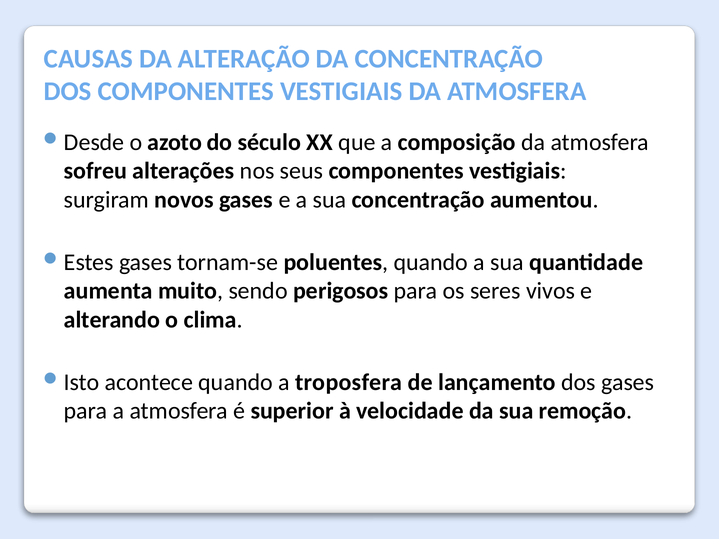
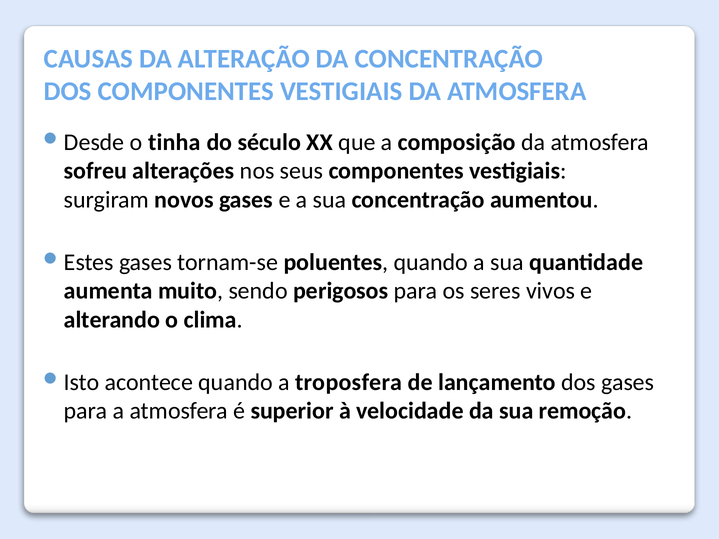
azoto: azoto -> tinha
